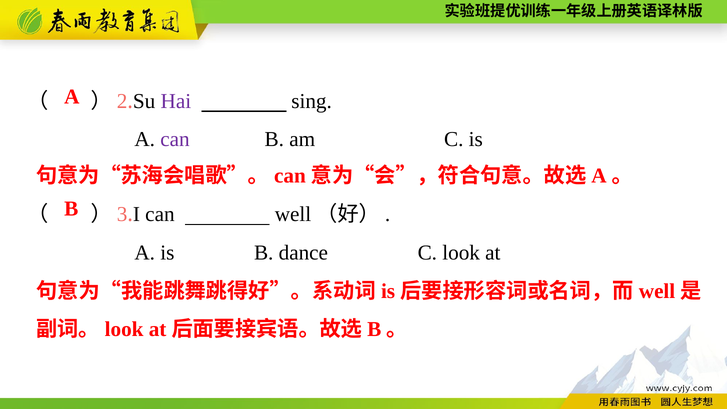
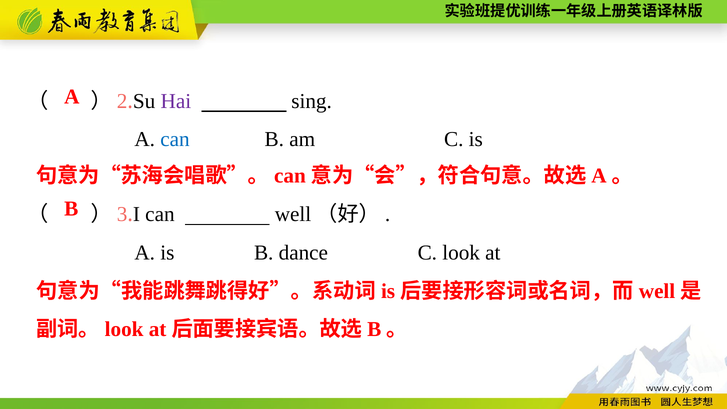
can at (175, 139) colour: purple -> blue
